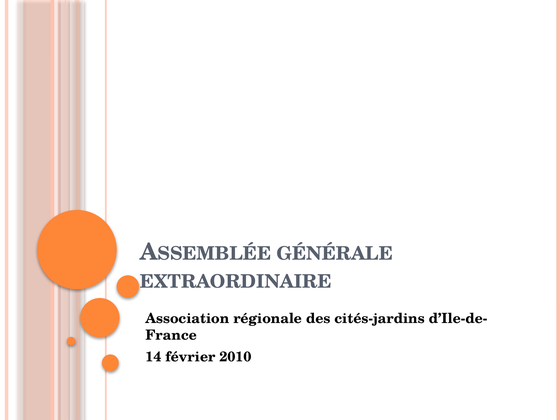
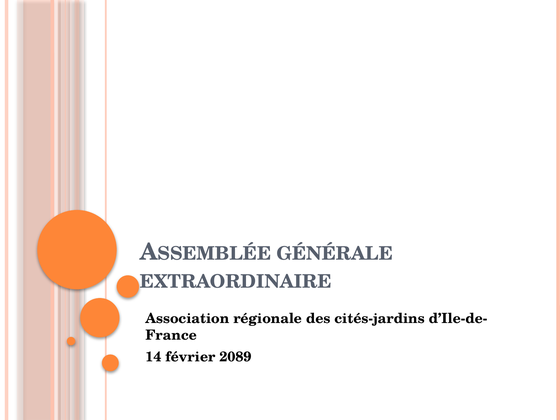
2010: 2010 -> 2089
